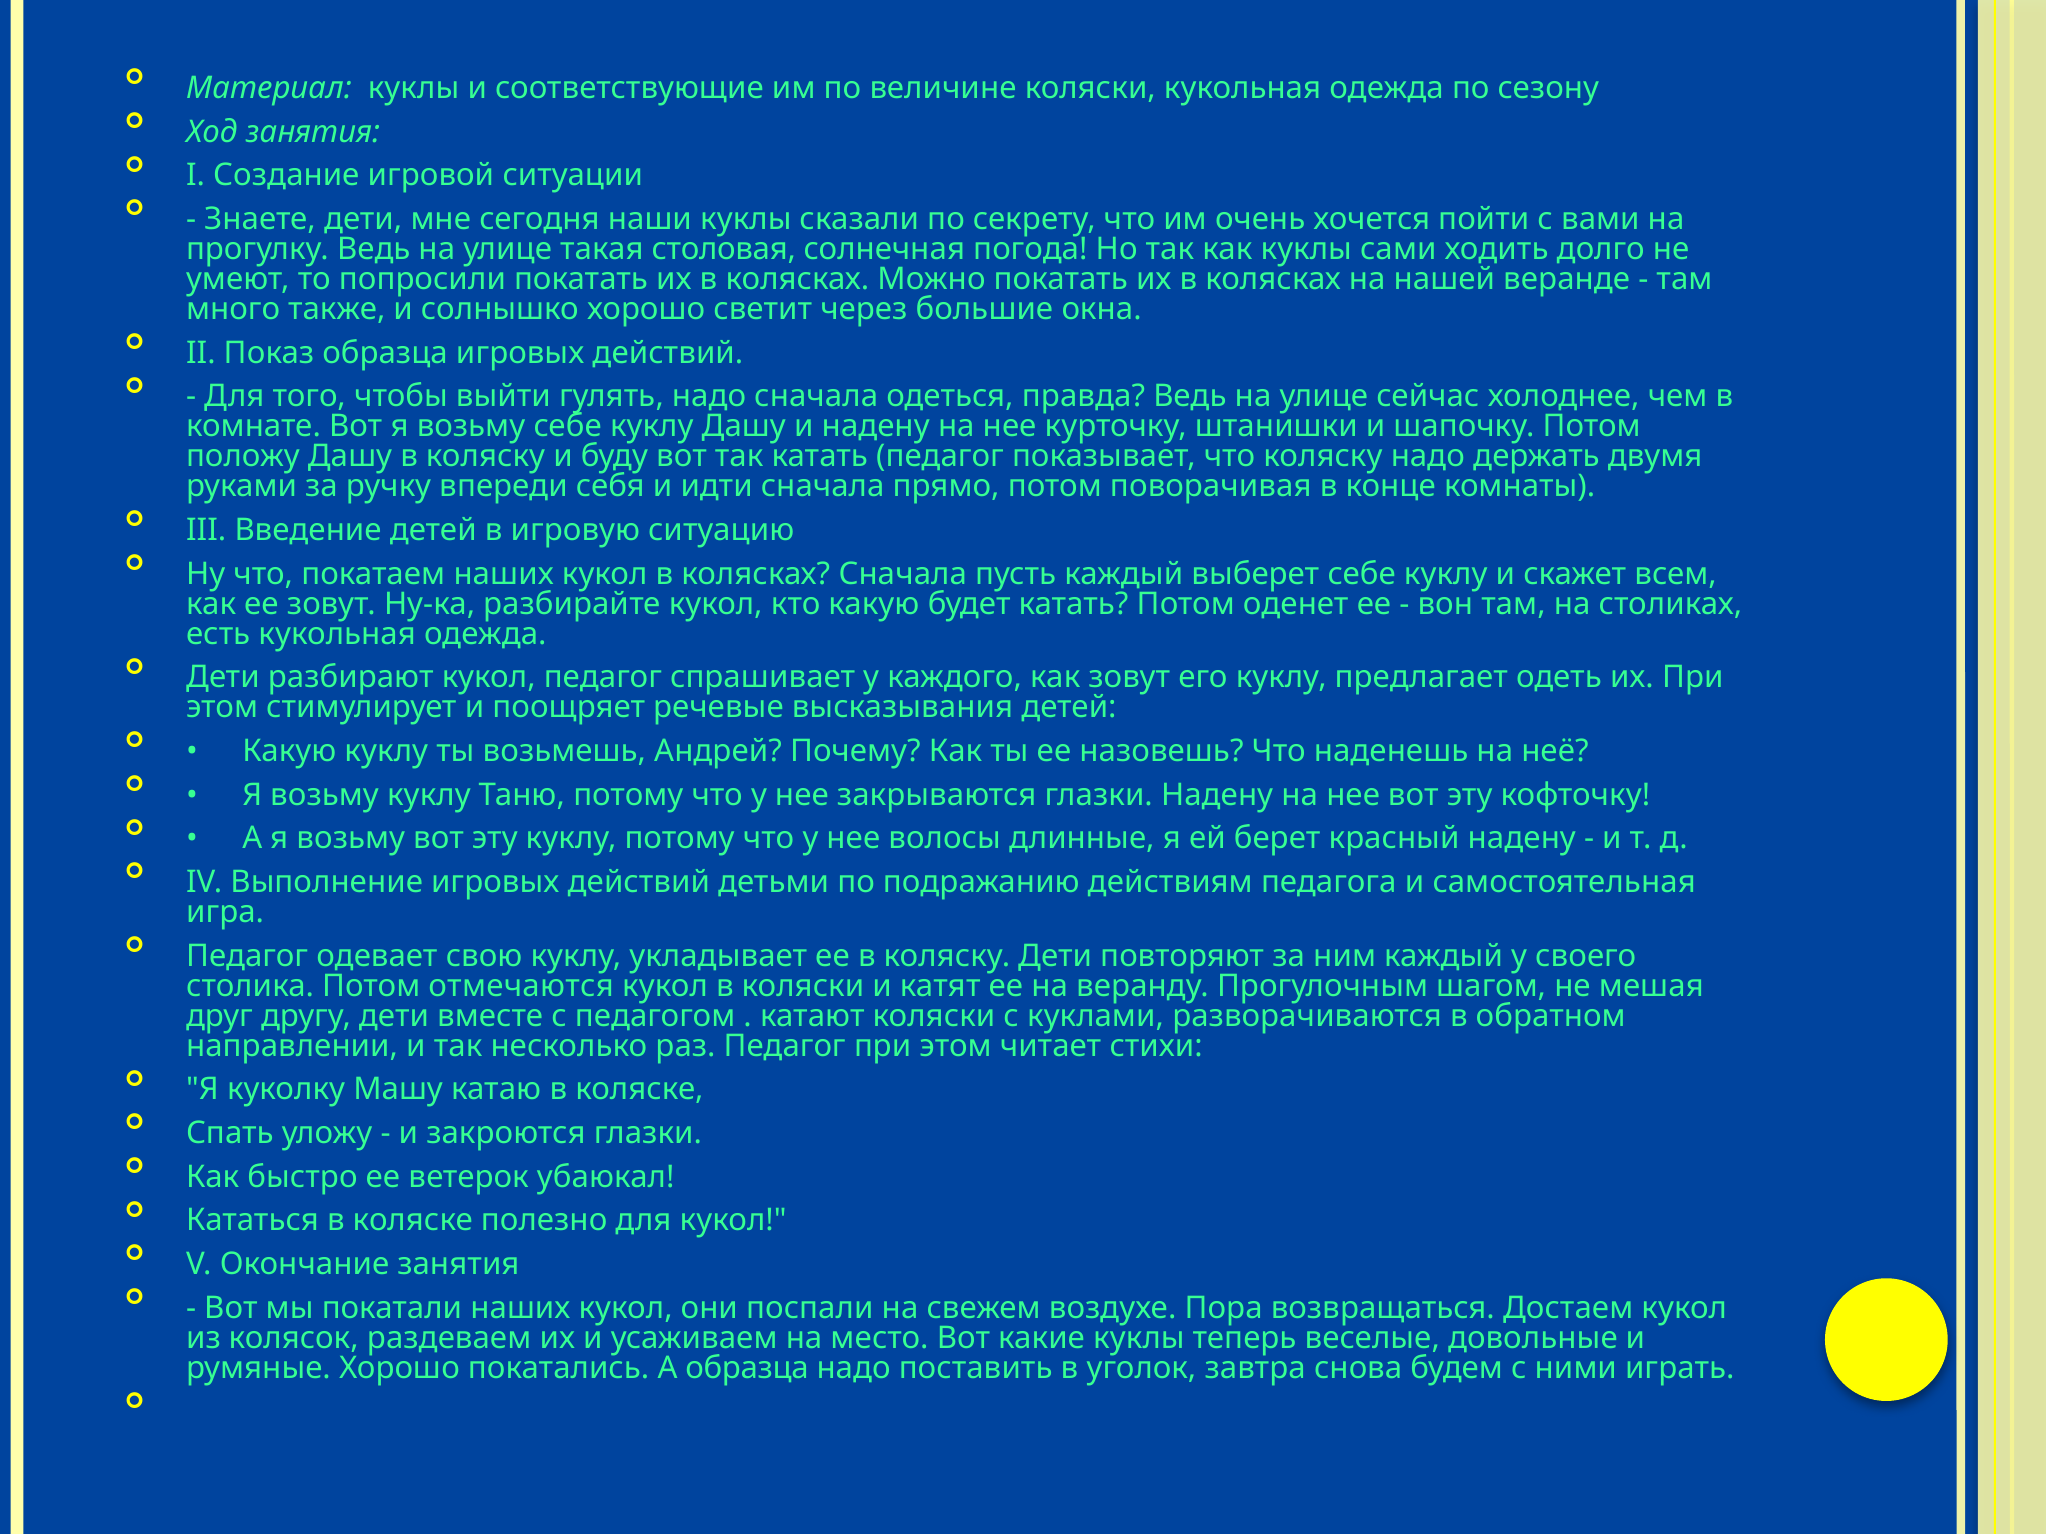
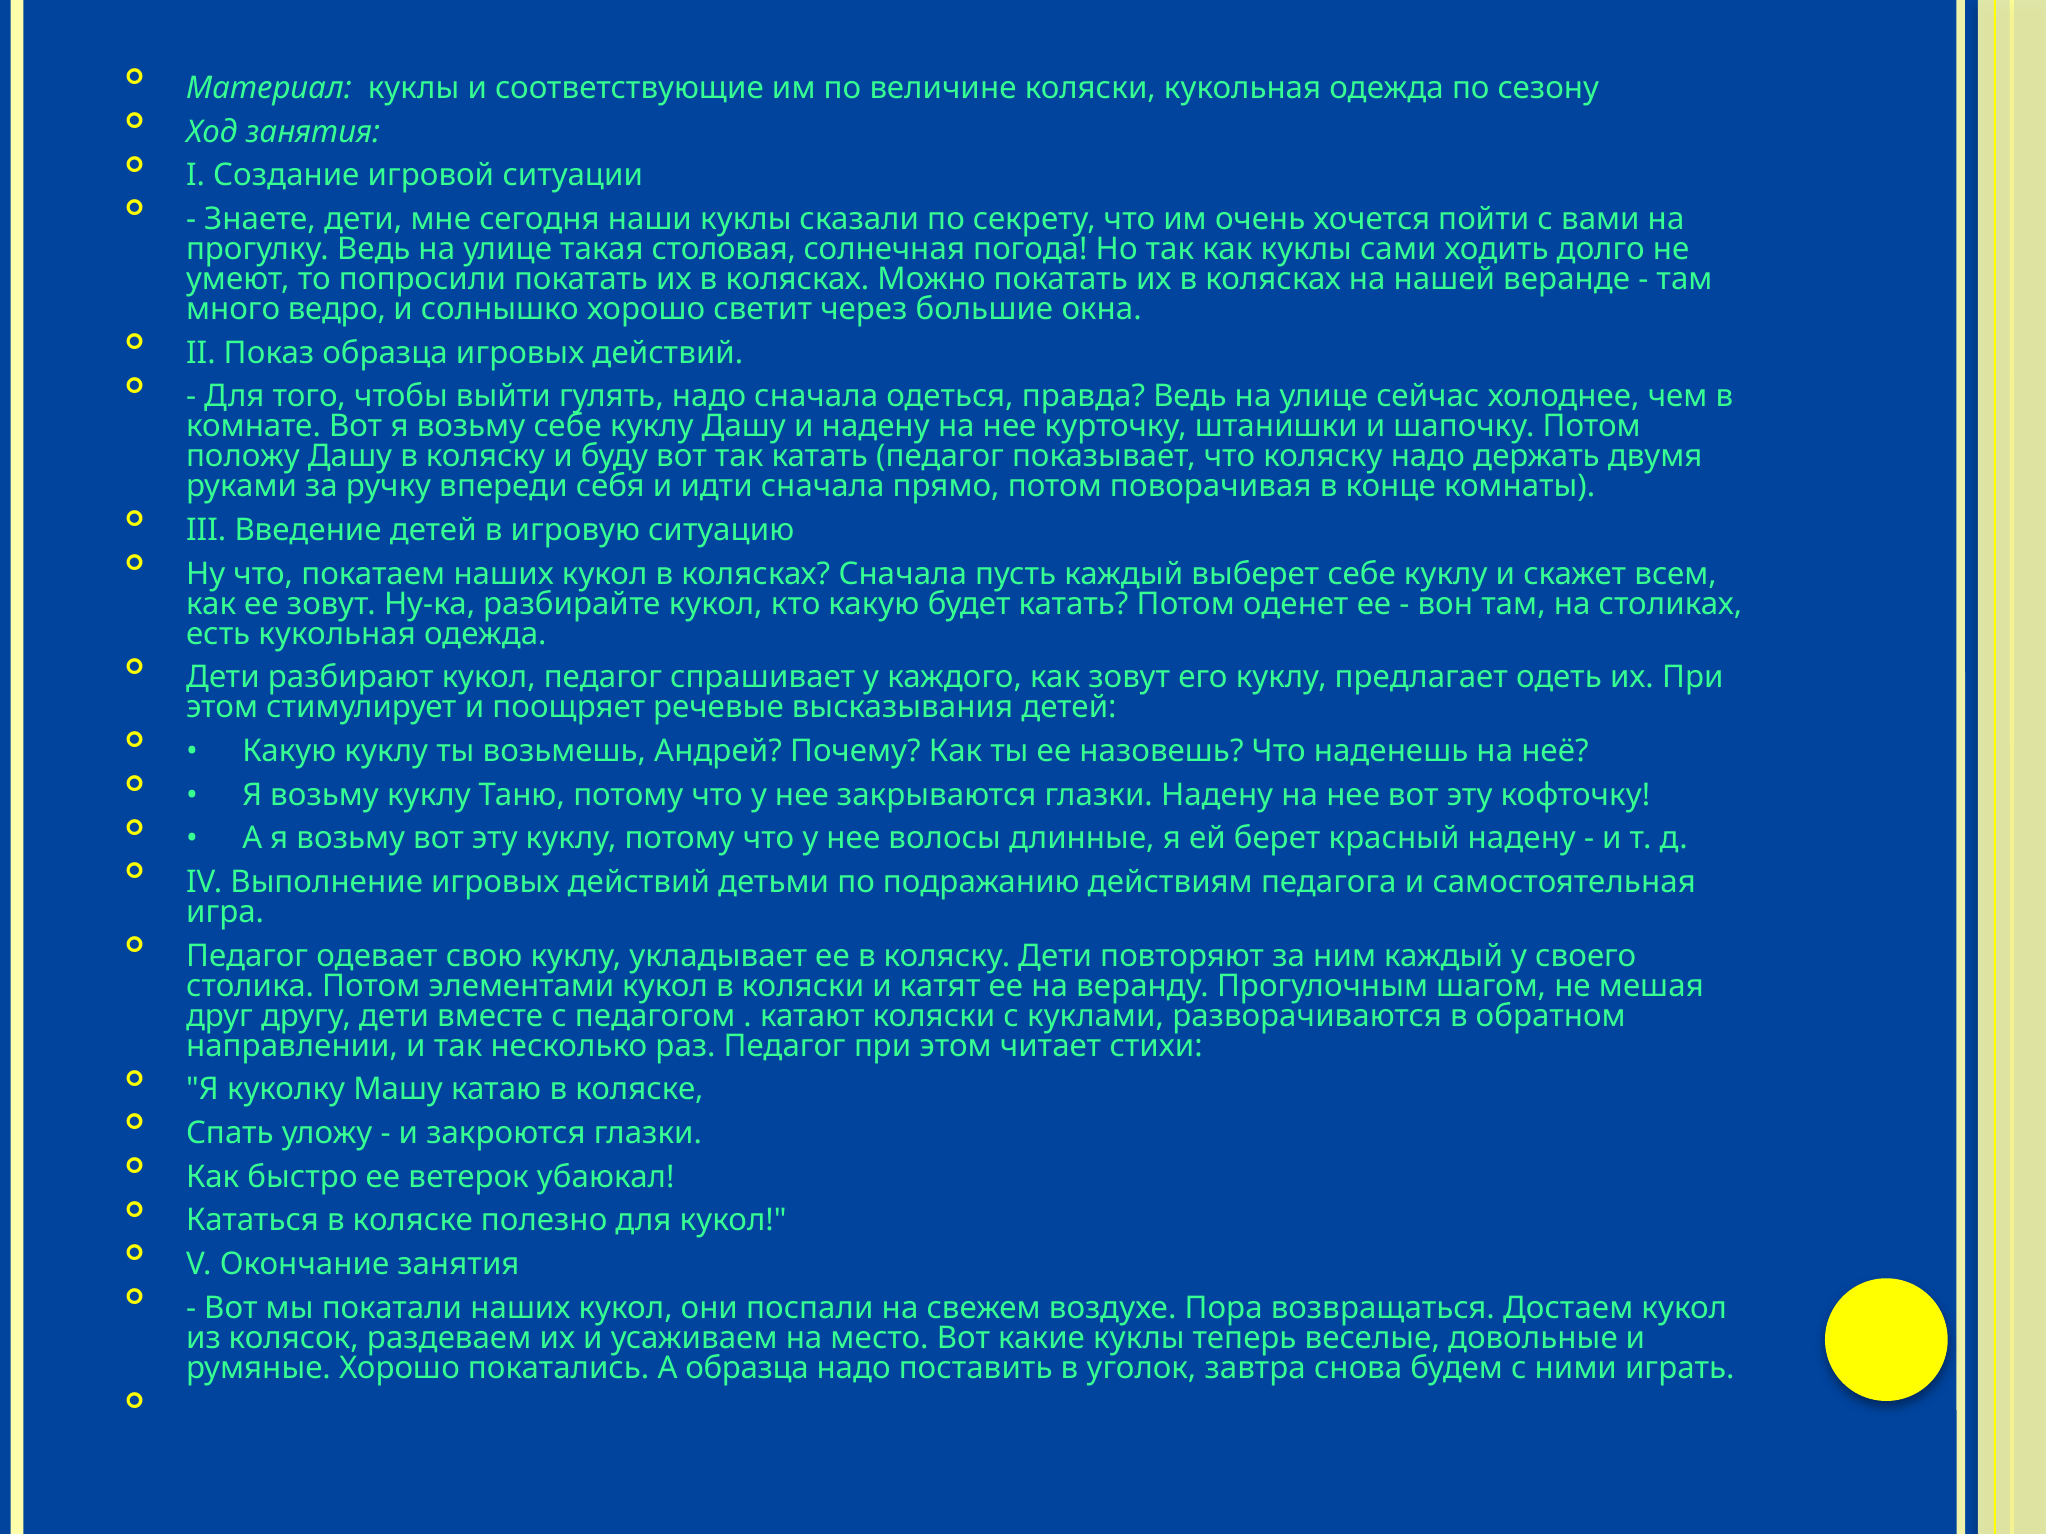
также: также -> ведро
отмечаются: отмечаются -> элементами
